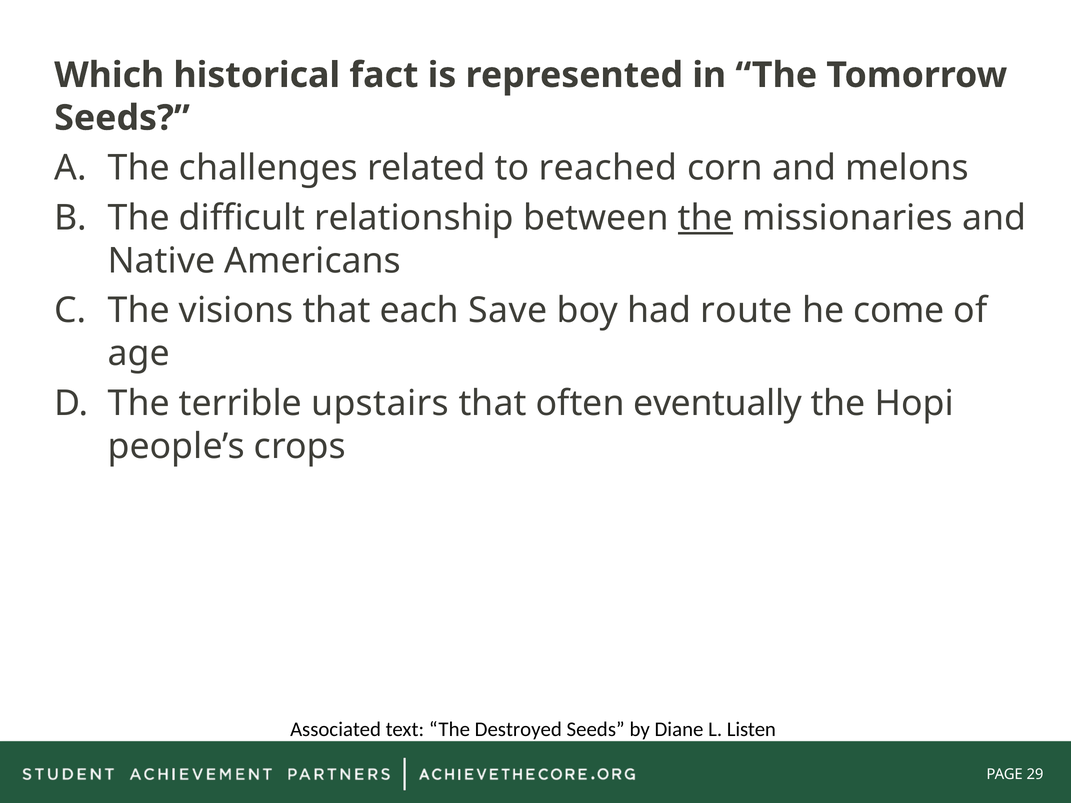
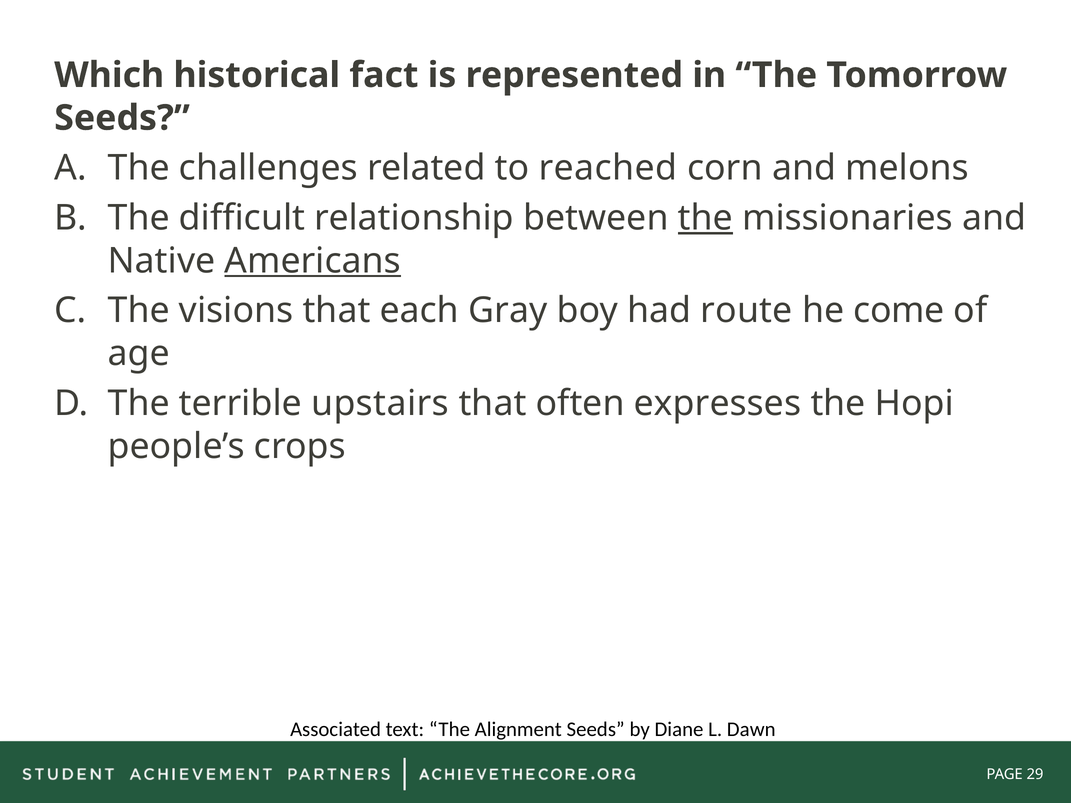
Americans underline: none -> present
Save: Save -> Gray
eventually: eventually -> expresses
Destroyed: Destroyed -> Alignment
Listen: Listen -> Dawn
